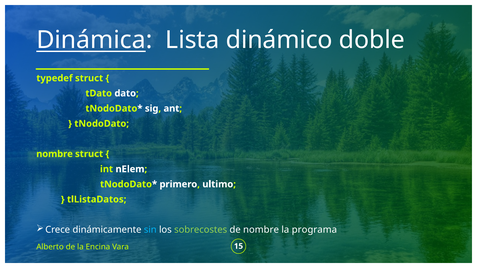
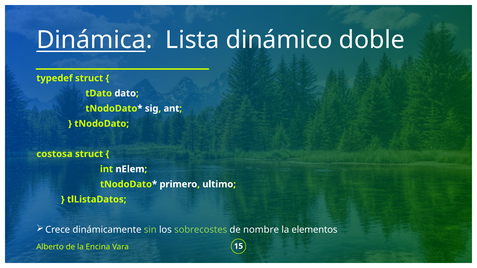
nombre at (55, 154): nombre -> costosa
sin colour: light blue -> light green
programa: programa -> elementos
